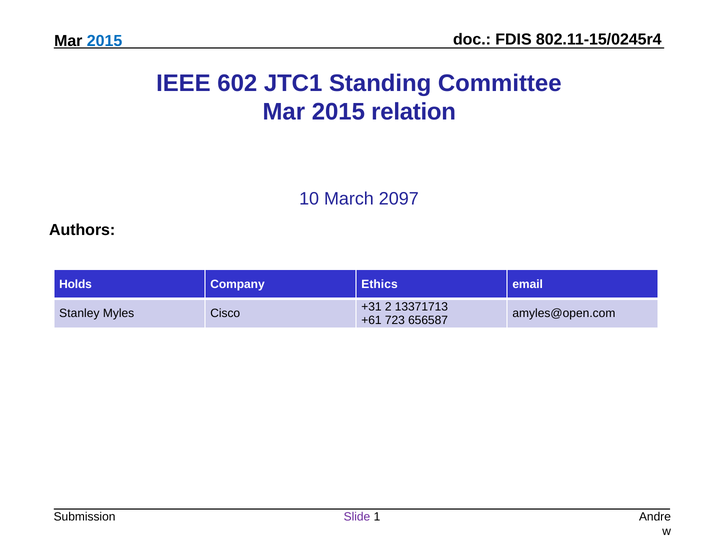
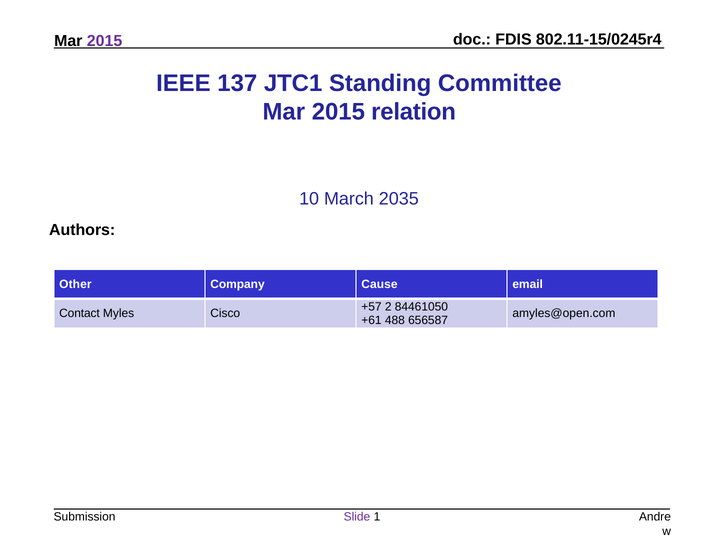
2015 at (105, 41) colour: blue -> purple
602: 602 -> 137
2097: 2097 -> 2035
Holds: Holds -> Other
Ethics: Ethics -> Cause
+31: +31 -> +57
13371713: 13371713 -> 84461050
Stanley: Stanley -> Contact
723: 723 -> 488
